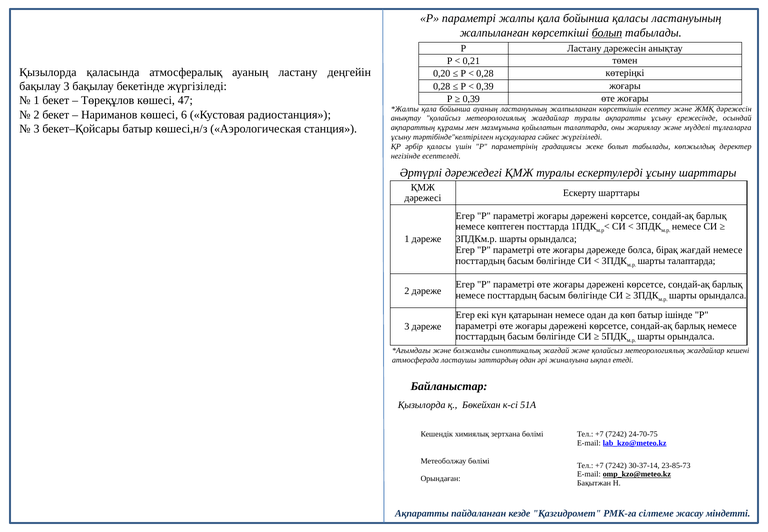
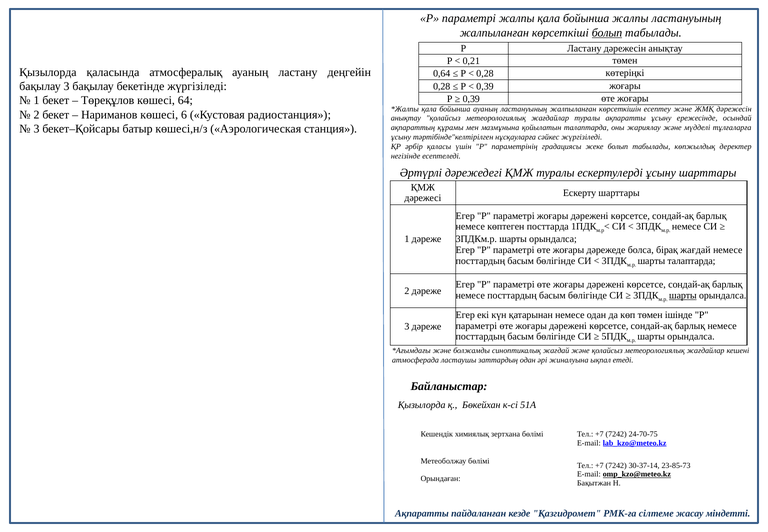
бойынша қаласы: қаласы -> жалпы
0,20: 0,20 -> 0,64
47: 47 -> 64
шарты at (683, 295) underline: none -> present
көп батыр: батыр -> төмен
